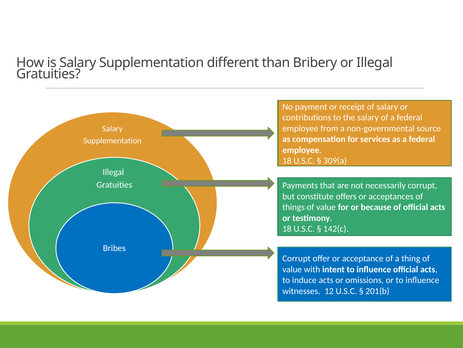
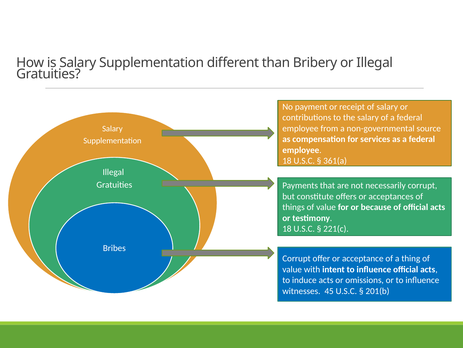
309(a: 309(a -> 361(a
142(c: 142(c -> 221(c
12: 12 -> 45
